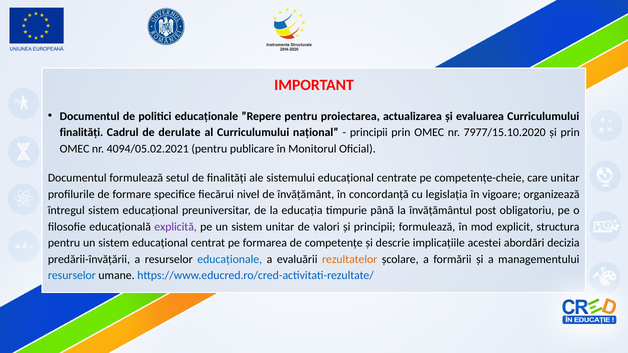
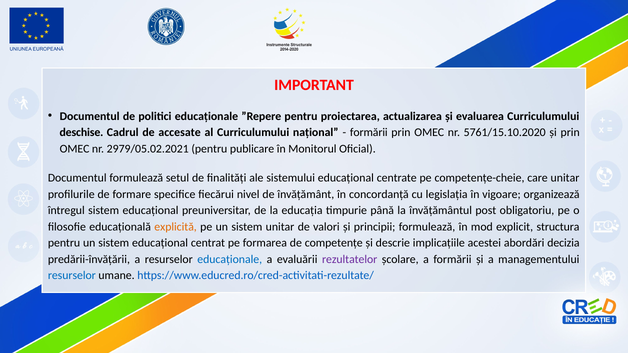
finalități at (81, 133): finalități -> deschise
derulate: derulate -> accesate
principii at (369, 133): principii -> formării
7977/15.10.2020: 7977/15.10.2020 -> 5761/15.10.2020
4094/05.02.2021: 4094/05.02.2021 -> 2979/05.02.2021
explicită colour: purple -> orange
rezultatelor colour: orange -> purple
